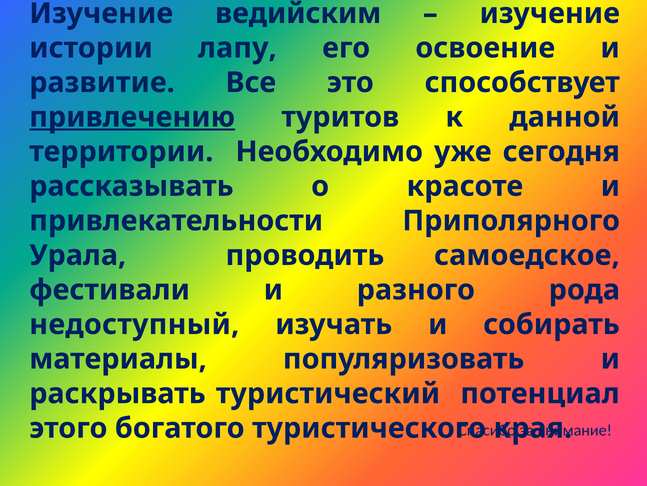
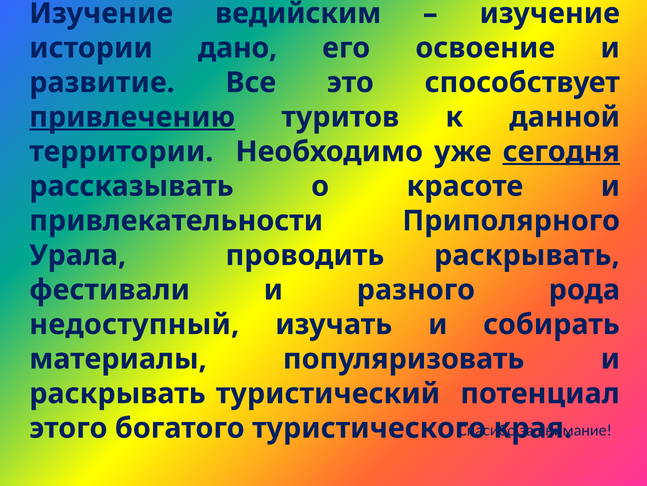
лапу: лапу -> дано
сегодня underline: none -> present
проводить самоедское: самоедское -> раскрывать
